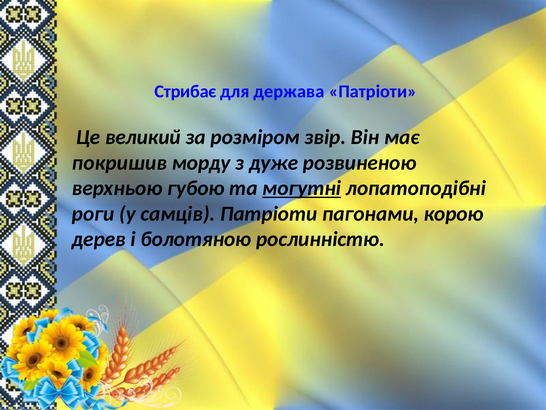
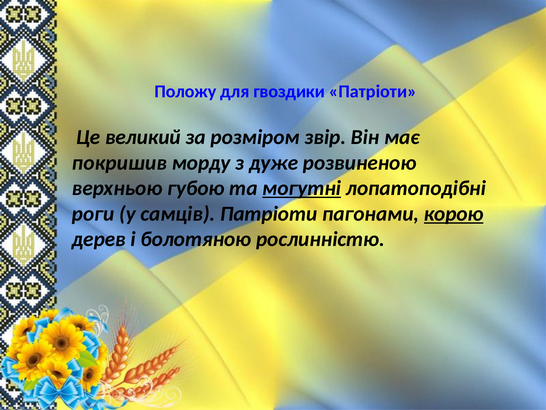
Стрибає: Стрибає -> Положу
держава: держава -> гвоздики
корою underline: none -> present
